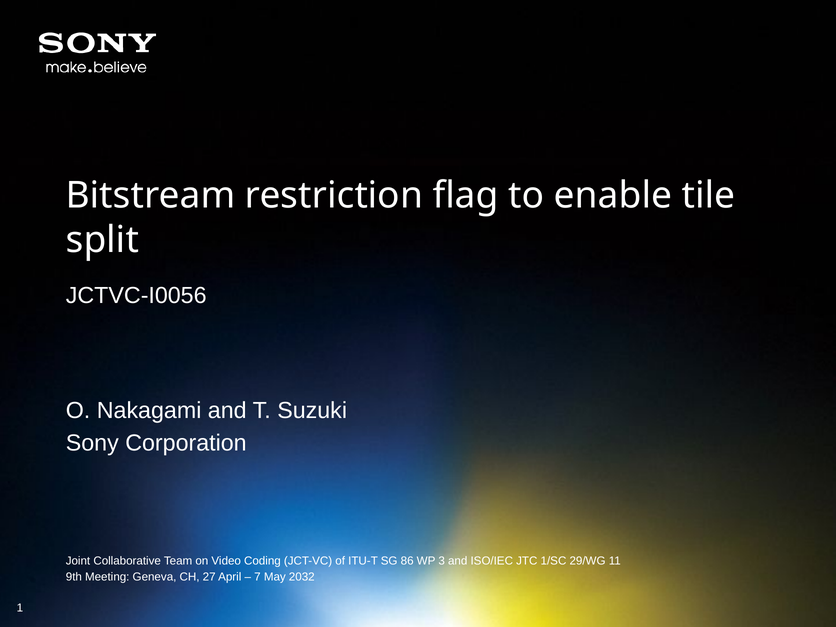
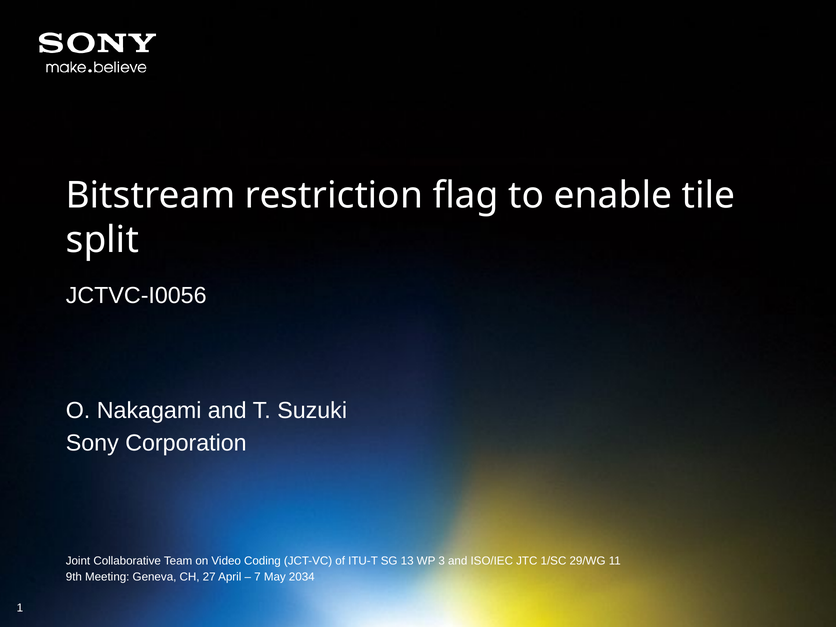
86: 86 -> 13
2032: 2032 -> 2034
